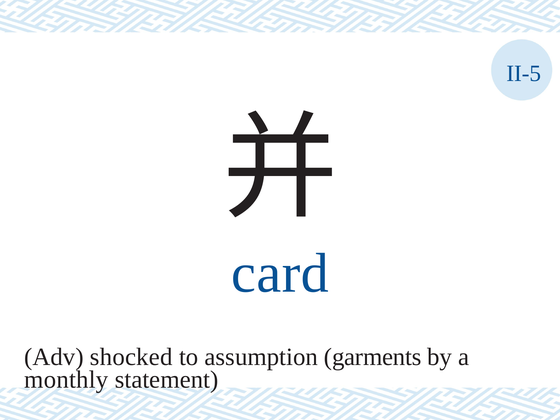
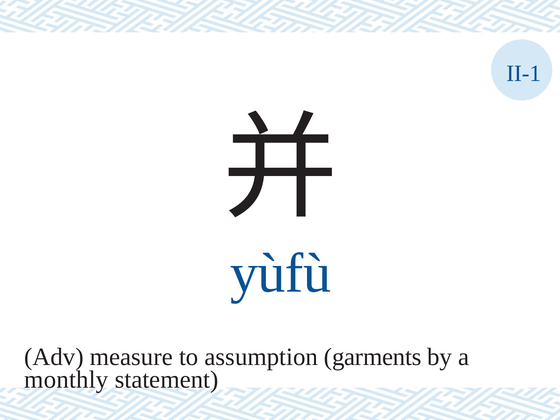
II-5: II-5 -> II-1
card: card -> yùfù
shocked: shocked -> measure
